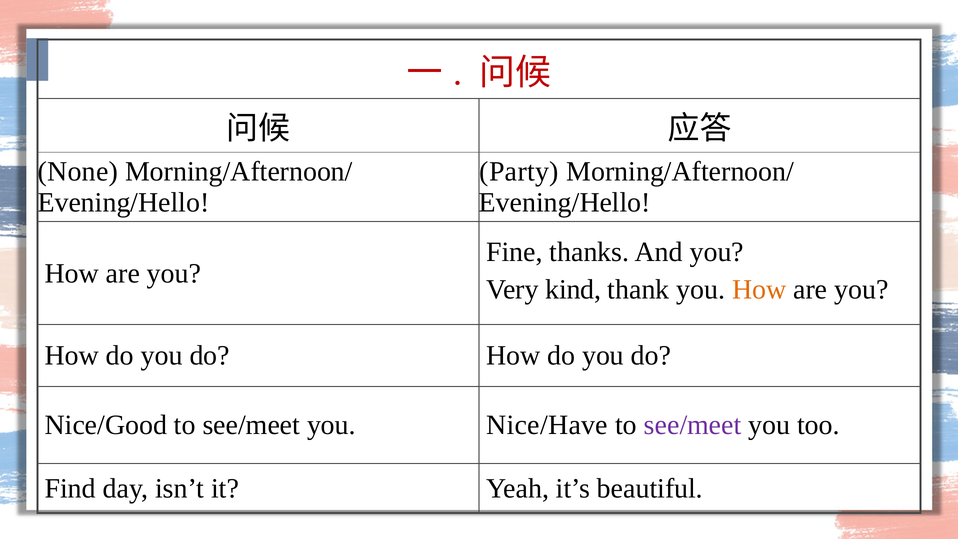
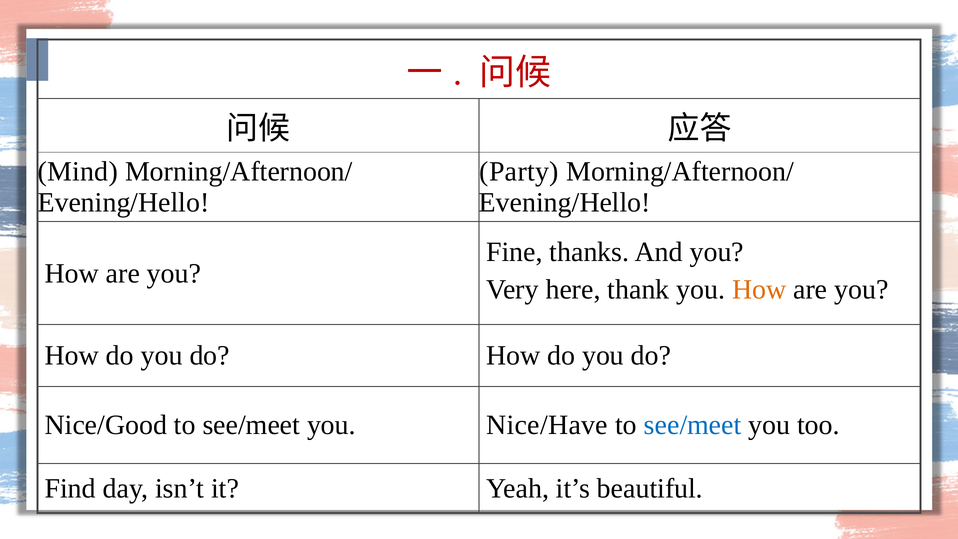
None: None -> Mind
kind: kind -> here
see/meet at (693, 425) colour: purple -> blue
